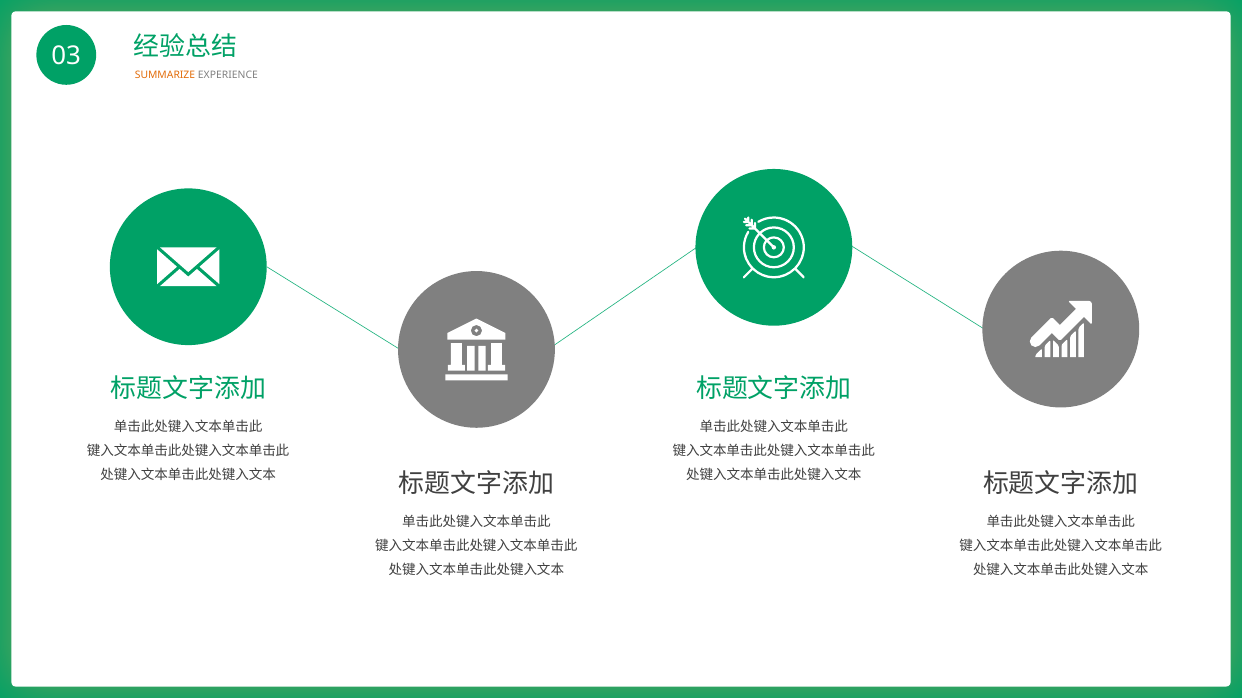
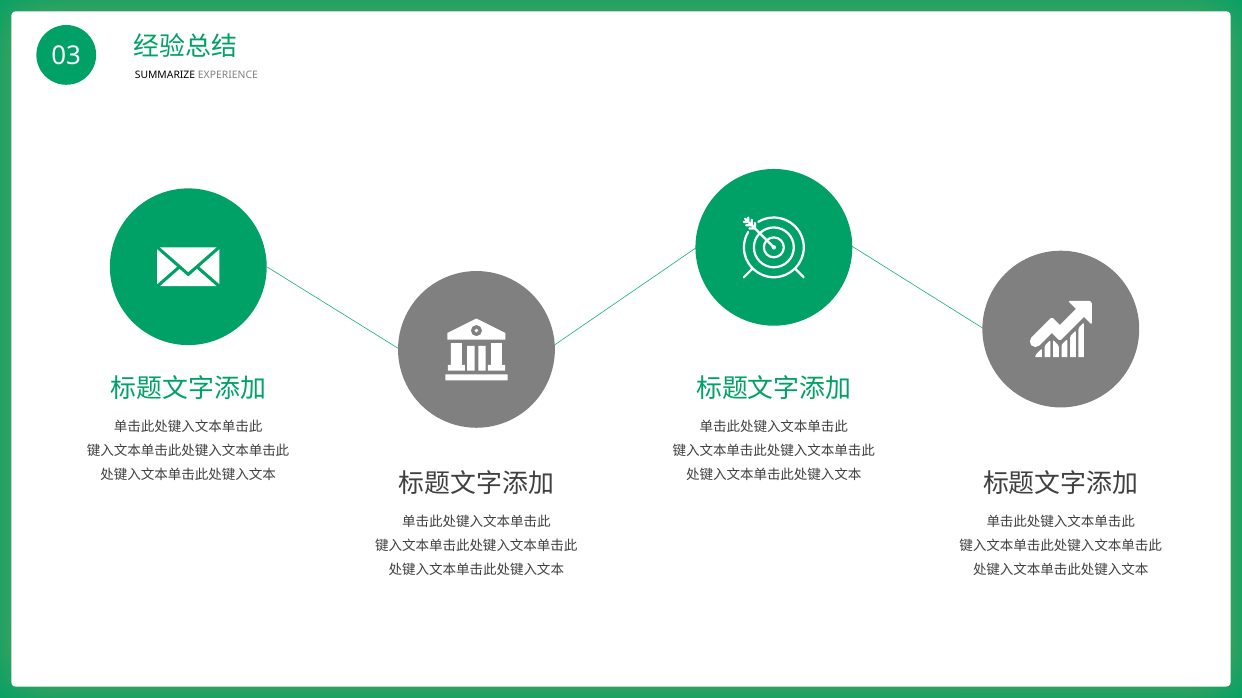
SUMMARIZE colour: orange -> black
